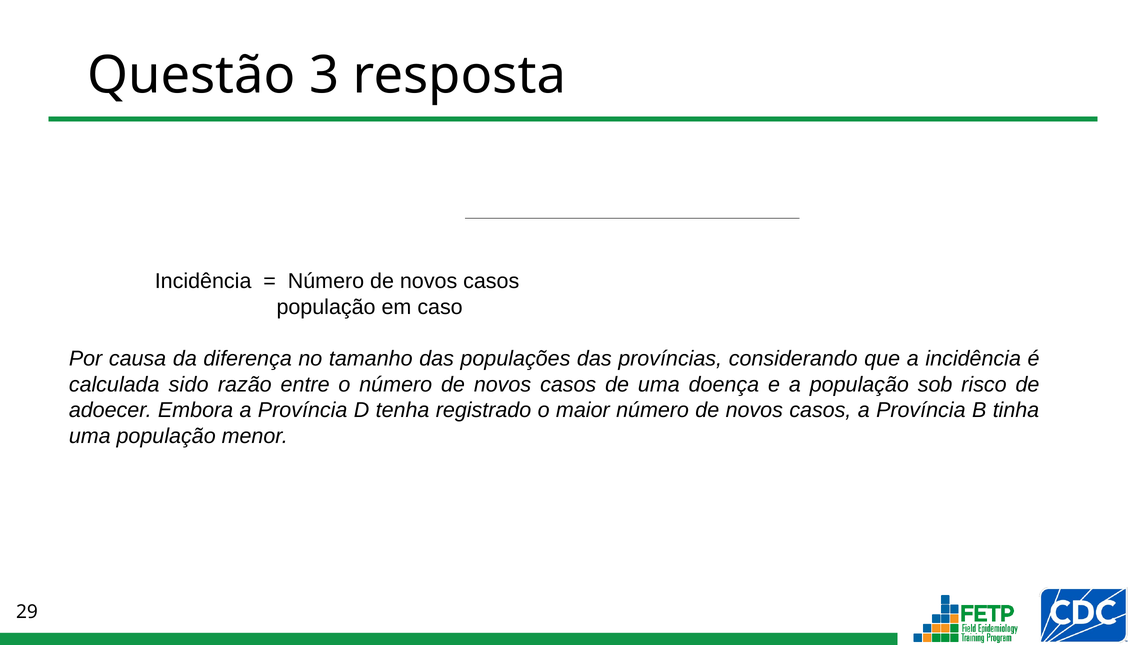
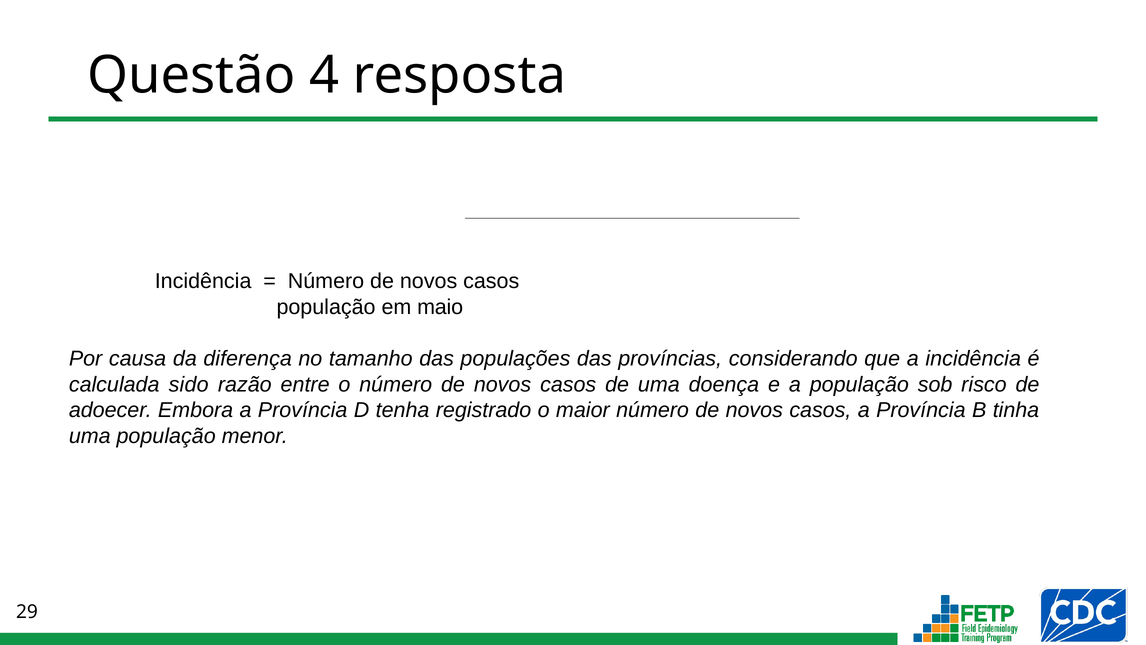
3: 3 -> 4
caso: caso -> maio
